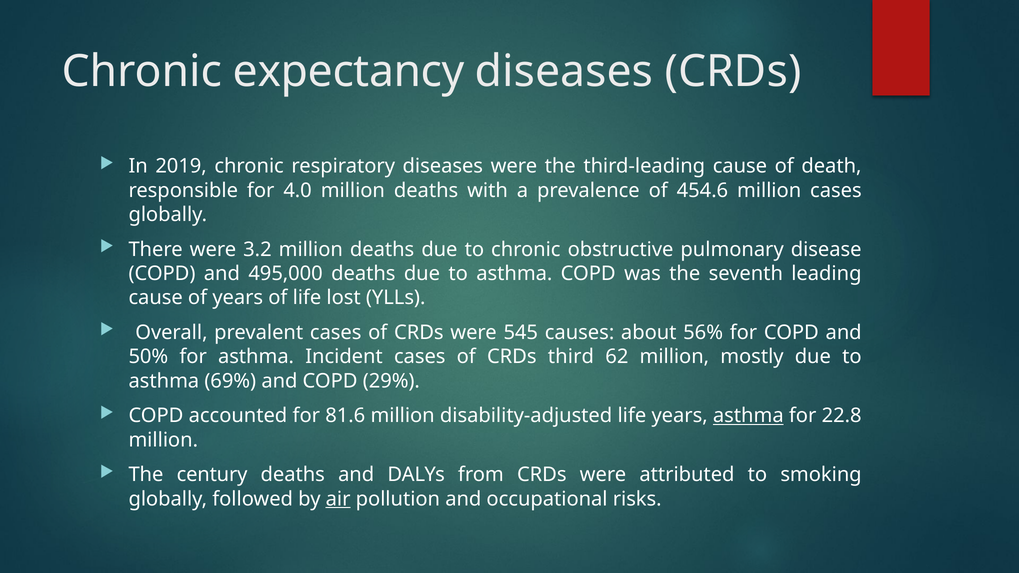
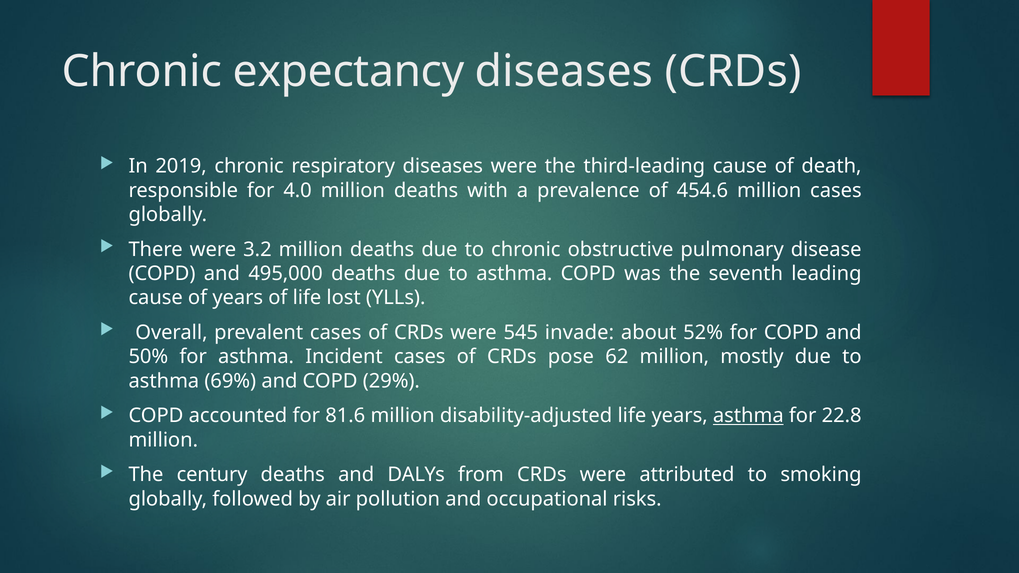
causes: causes -> invade
56%: 56% -> 52%
third: third -> pose
air underline: present -> none
